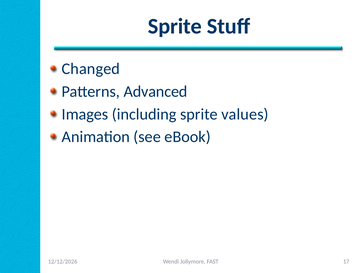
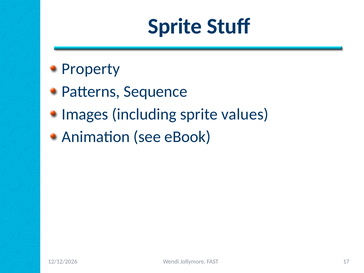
Changed: Changed -> Property
Advanced: Advanced -> Sequence
